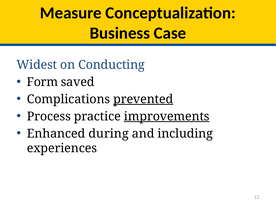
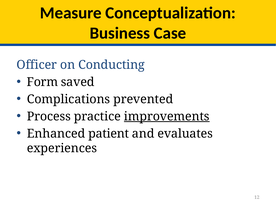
Widest: Widest -> Officer
prevented underline: present -> none
during: during -> patient
including: including -> evaluates
